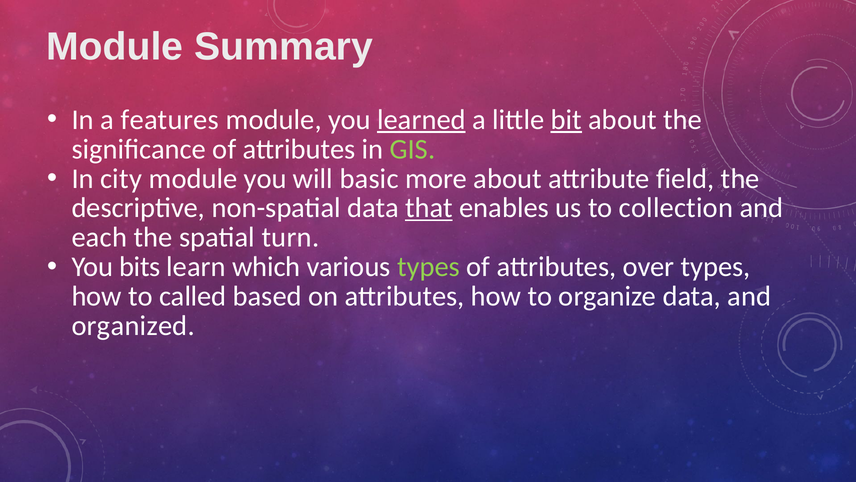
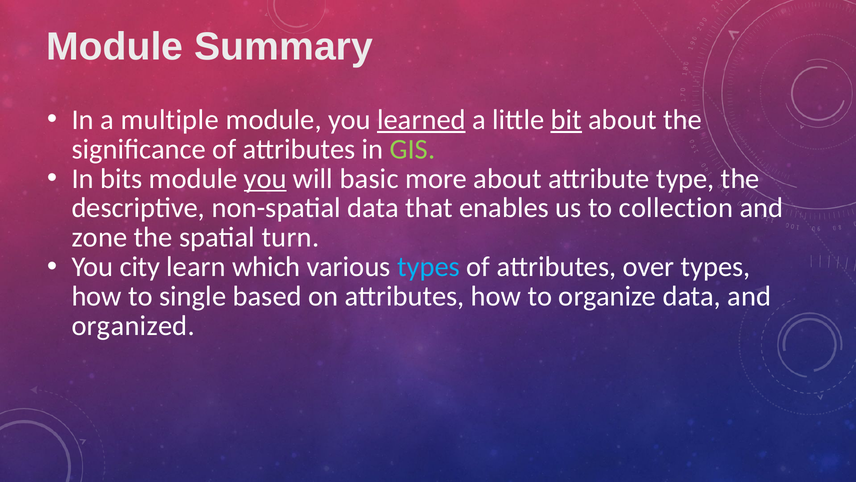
features: features -> multiple
city: city -> bits
you at (265, 178) underline: none -> present
field: field -> type
that underline: present -> none
each: each -> zone
bits: bits -> city
types at (429, 267) colour: light green -> light blue
called: called -> single
